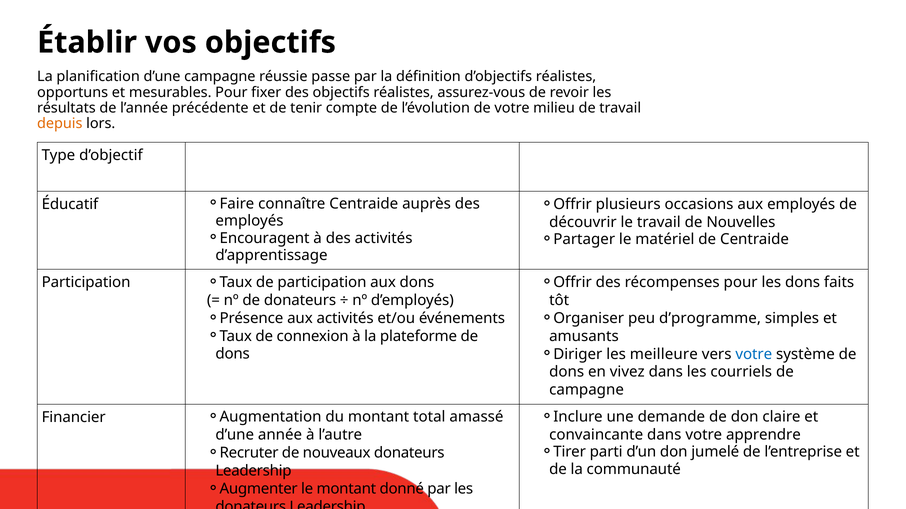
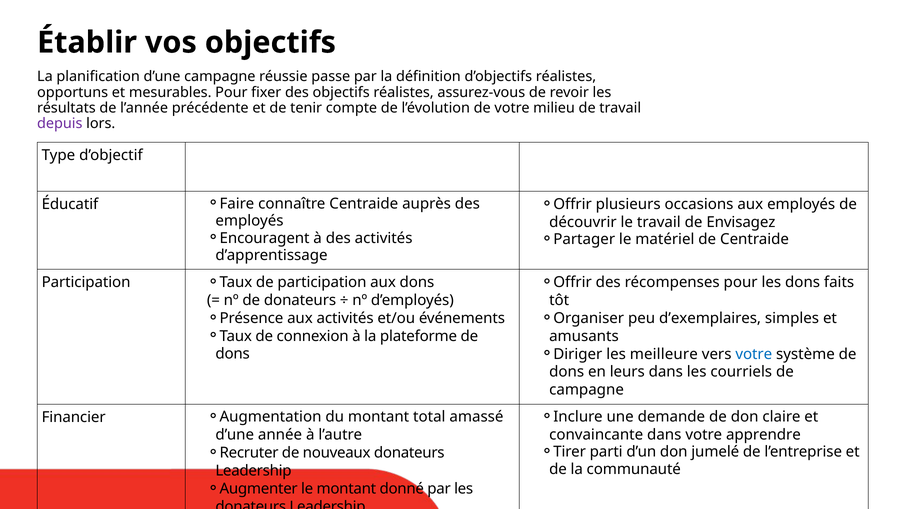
depuis colour: orange -> purple
Nouvelles: Nouvelles -> Envisagez
d’programme: d’programme -> d’exemplaires
vivez: vivez -> leurs
